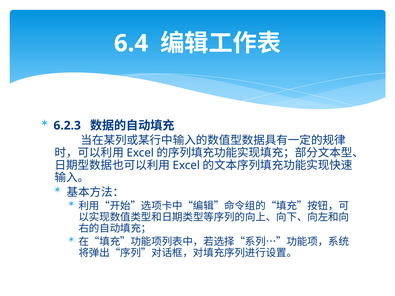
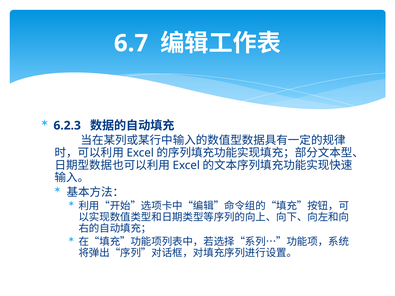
6.4: 6.4 -> 6.7
